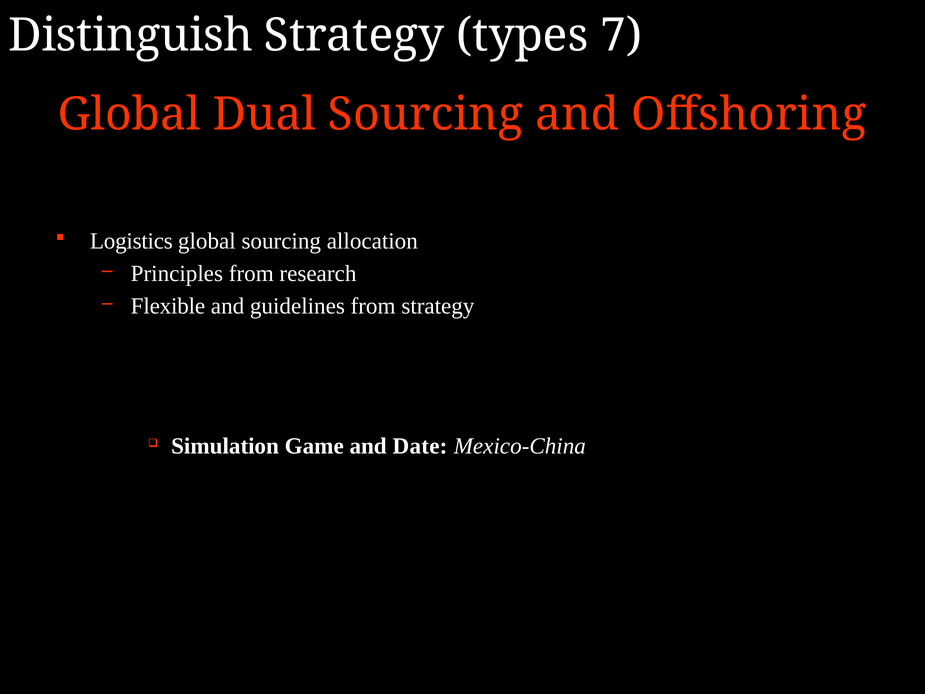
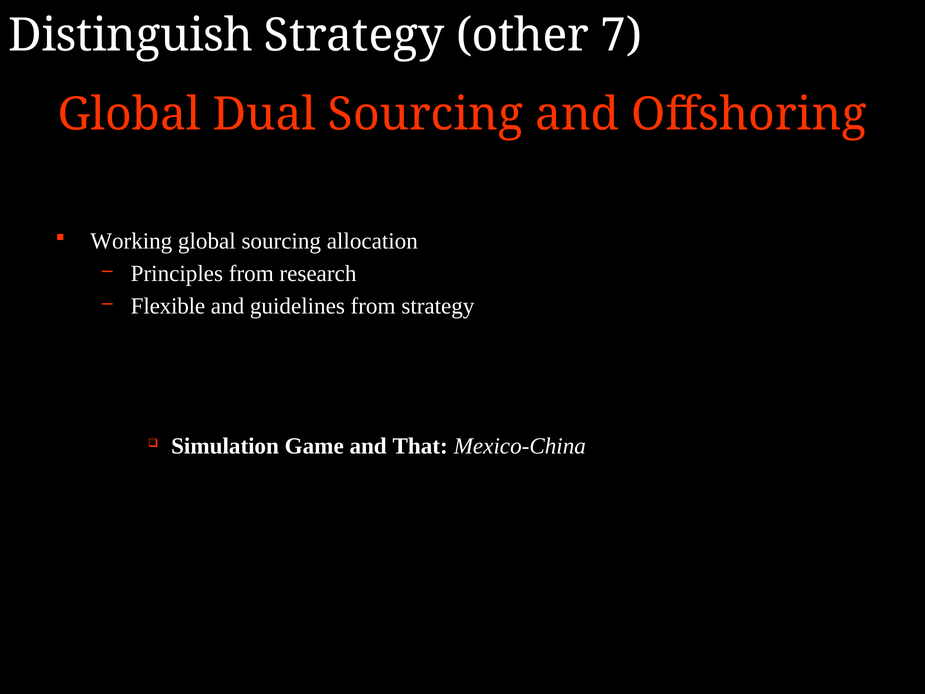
types: types -> other
Logistics: Logistics -> Working
Date: Date -> That
